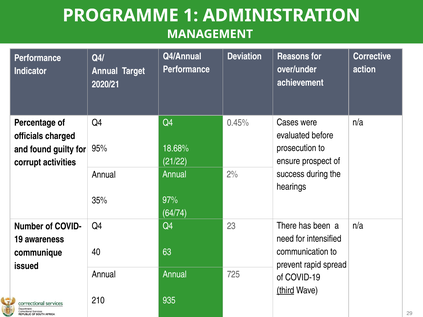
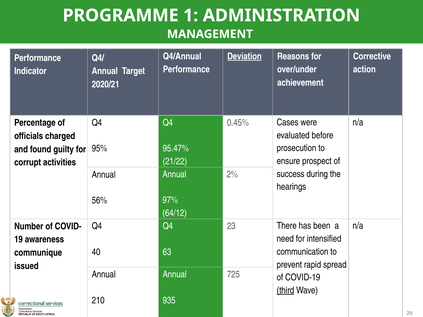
Deviation underline: none -> present
18.68%: 18.68% -> 95.47%
35%: 35% -> 56%
64/74: 64/74 -> 64/12
